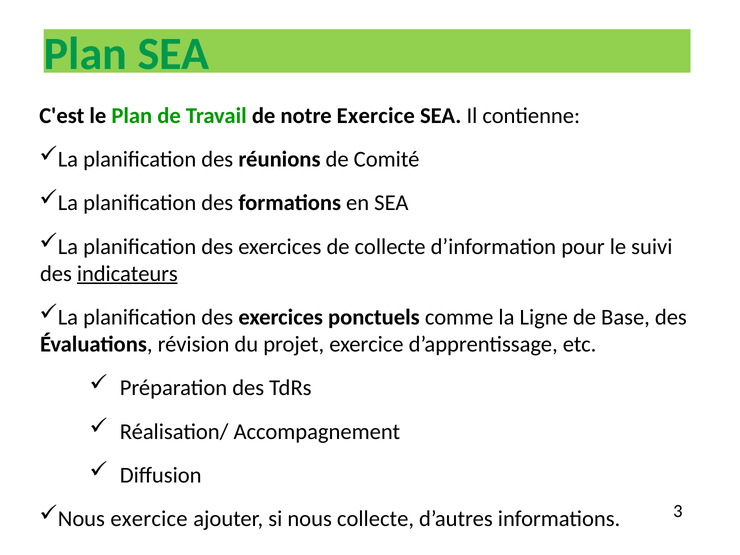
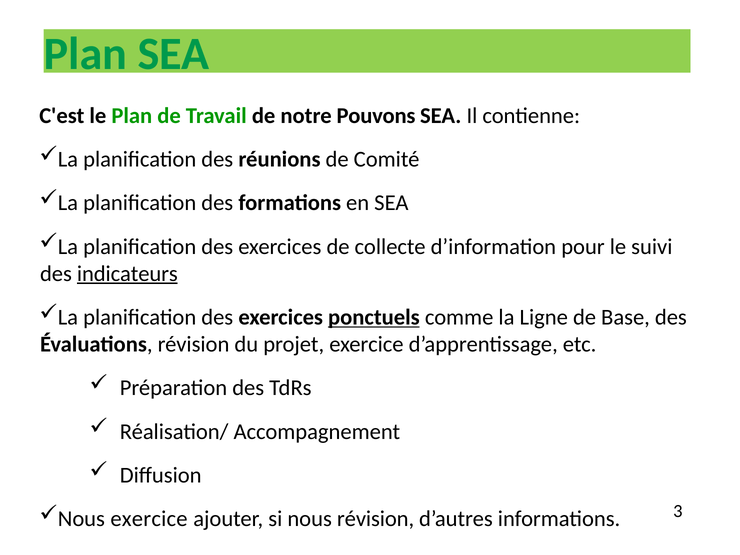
notre Exercice: Exercice -> Pouvons
ponctuels underline: none -> present
nous collecte: collecte -> révision
